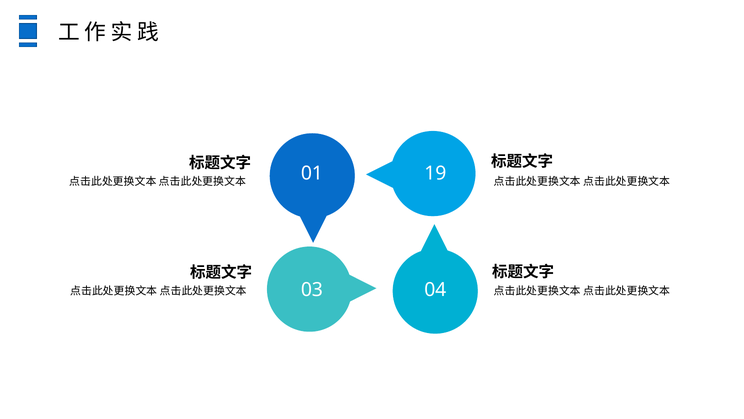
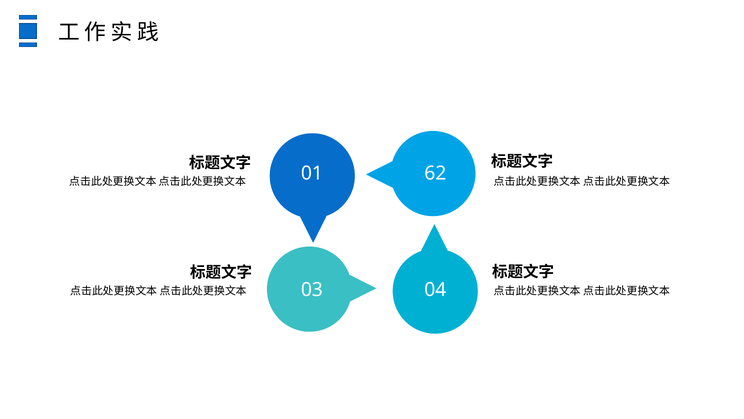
19: 19 -> 62
